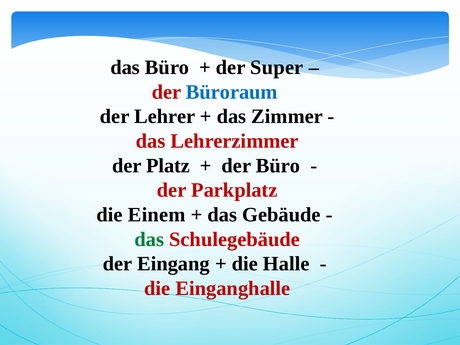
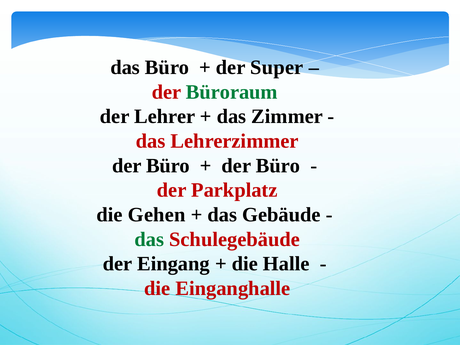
Büroraum colour: blue -> green
Platz at (168, 166): Platz -> Büro
Einem: Einem -> Gehen
